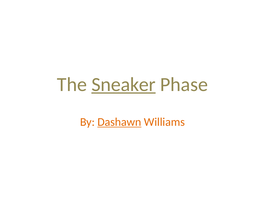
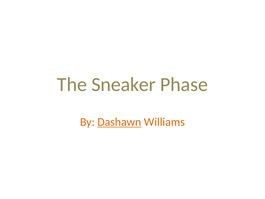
Sneaker underline: present -> none
